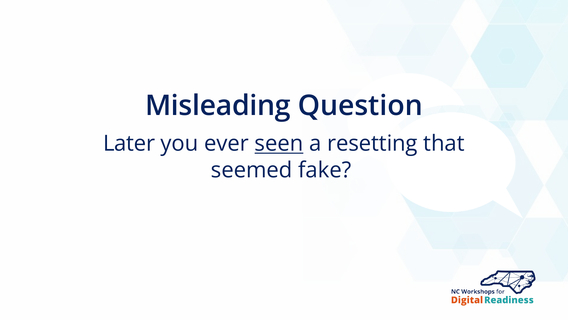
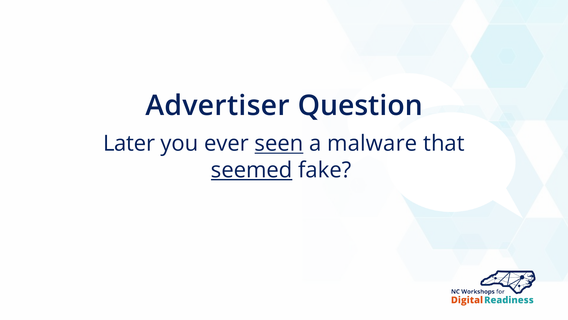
Misleading: Misleading -> Advertiser
resetting: resetting -> malware
seemed underline: none -> present
